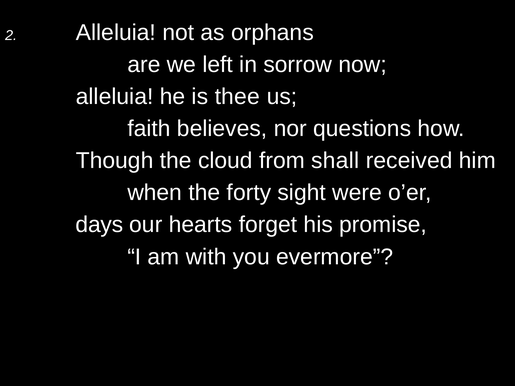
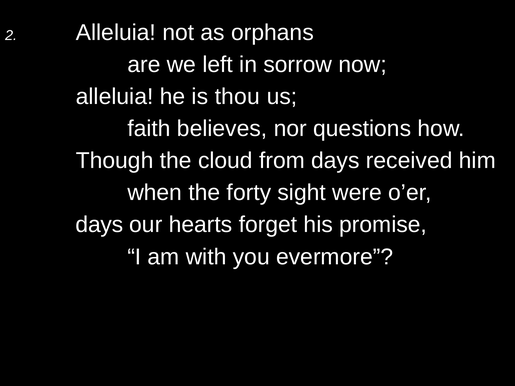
thee: thee -> thou
from shall: shall -> days
